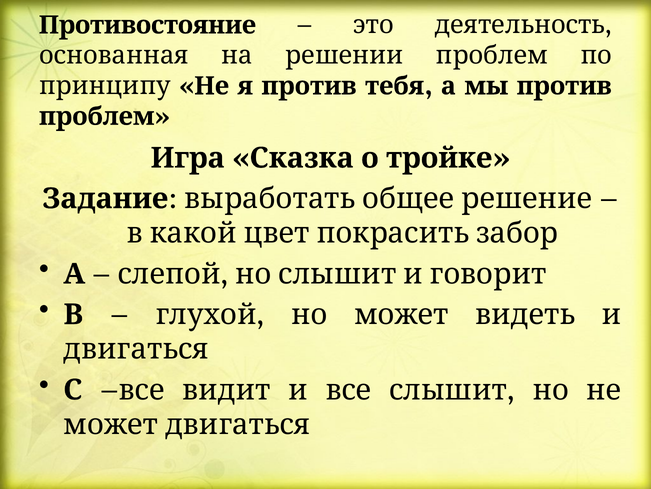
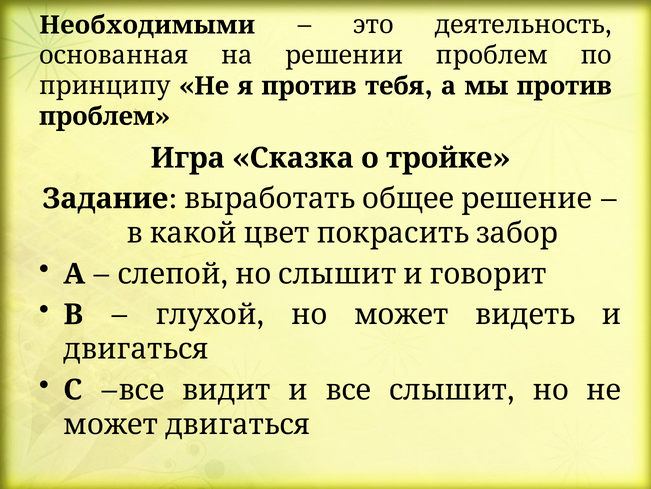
Противостояние: Противостояние -> Необходимыми
